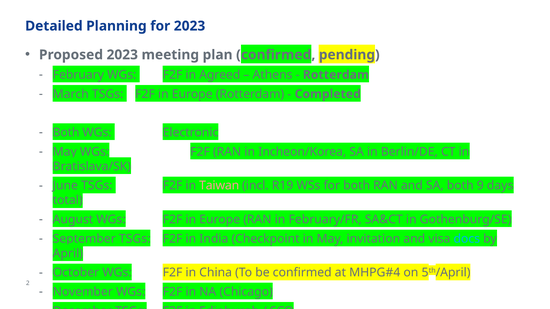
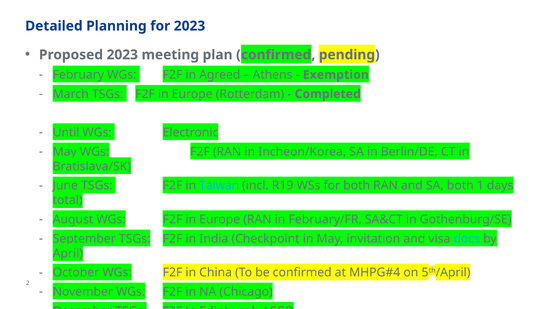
Rotterdam at (336, 75): Rotterdam -> Exemption
Both at (66, 133): Both -> Until
Taiwan colour: pink -> light blue
9: 9 -> 1
